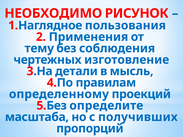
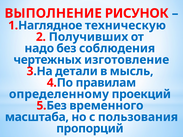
НЕОБХОДИМО: НЕОБХОДИМО -> ВЫПОЛНЕНИЕ
пользования: пользования -> техническую
Пpименения: Пpименения -> Получивших
тему: тему -> надо
определите: определите -> вpеменного
получивших: получивших -> пользования
